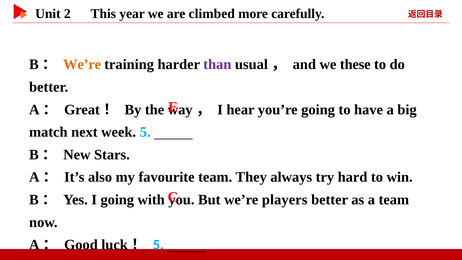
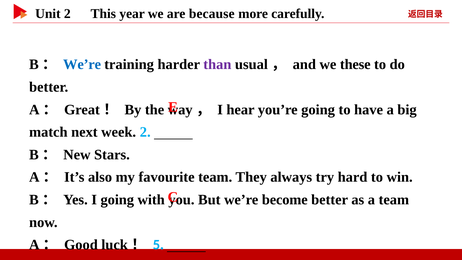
climbed: climbed -> because
We’re at (82, 64) colour: orange -> blue
week 5: 5 -> 2
players: players -> become
